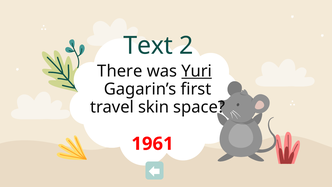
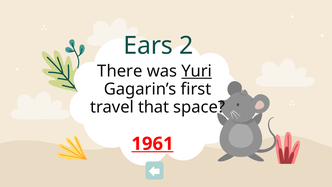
Text: Text -> Ears
skin: skin -> that
1961 underline: none -> present
